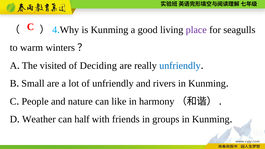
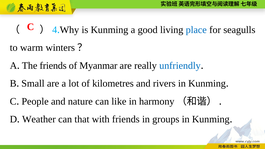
place colour: purple -> blue
The visited: visited -> friends
Deciding: Deciding -> Myanmar
of unfriendly: unfriendly -> kilometres
half: half -> that
